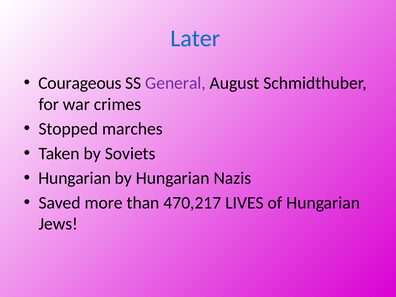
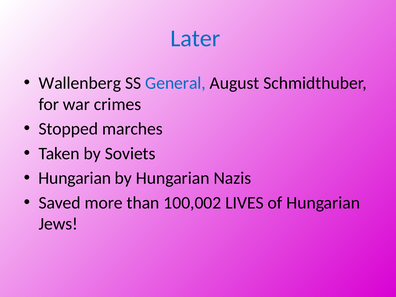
Courageous: Courageous -> Wallenberg
General colour: purple -> blue
470,217: 470,217 -> 100,002
